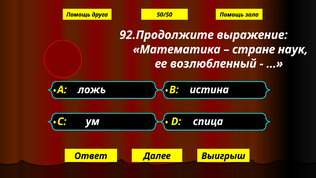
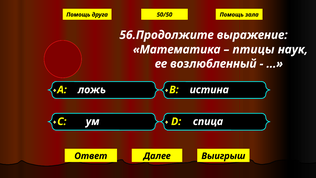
92.Продолжите: 92.Продолжите -> 56.Продолжите
стране: стране -> птицы
